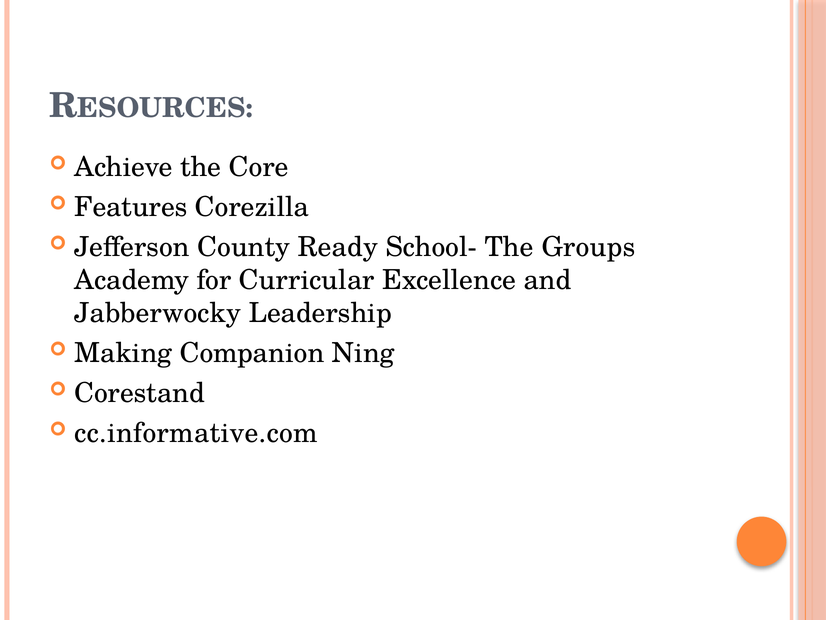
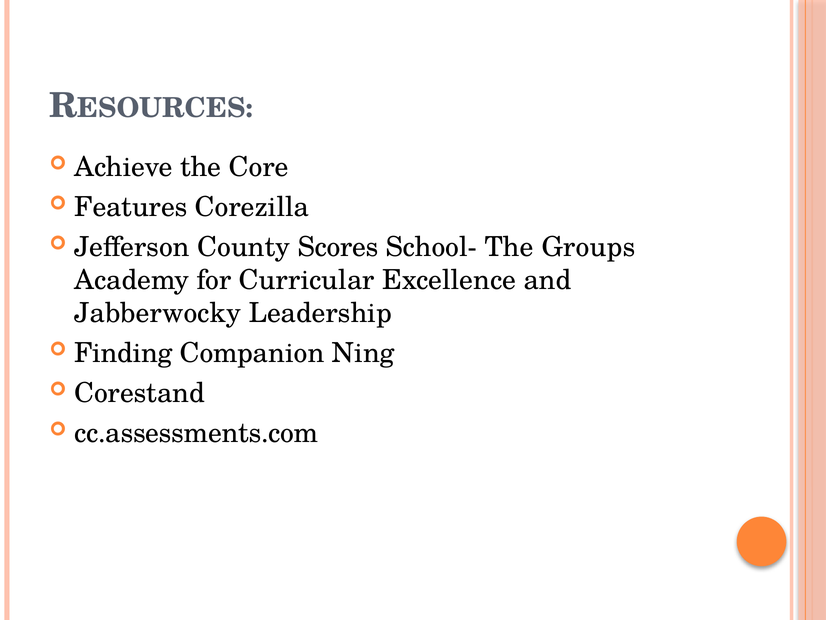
Ready: Ready -> Scores
Making: Making -> Finding
cc.informative.com: cc.informative.com -> cc.assessments.com
